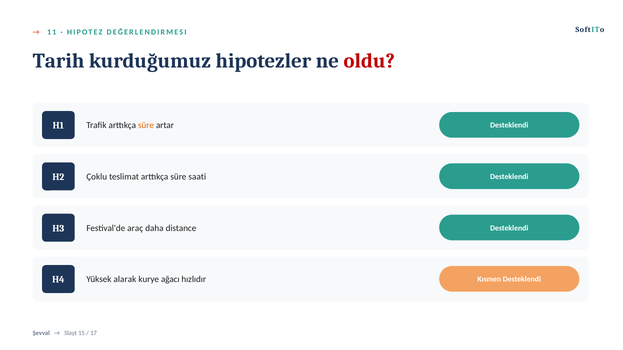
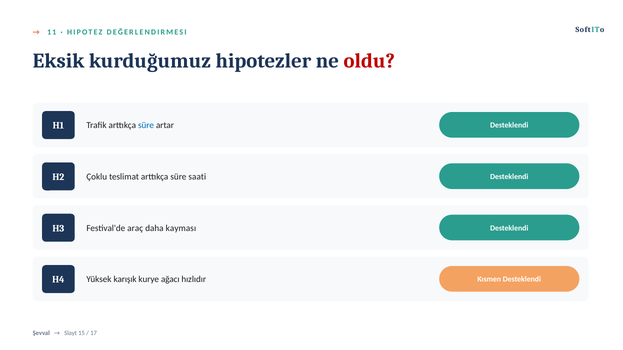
Tarih: Tarih -> Eksik
süre at (146, 126) colour: orange -> blue
distance: distance -> kayması
alarak: alarak -> karışık
